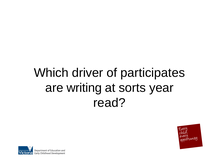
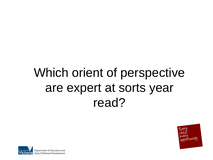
driver: driver -> orient
participates: participates -> perspective
writing: writing -> expert
